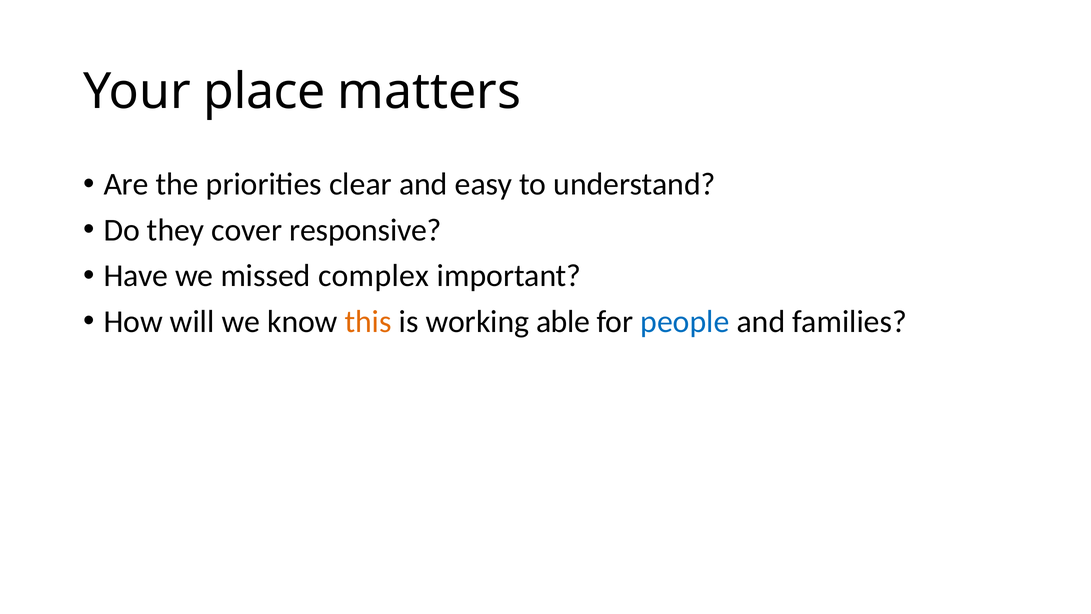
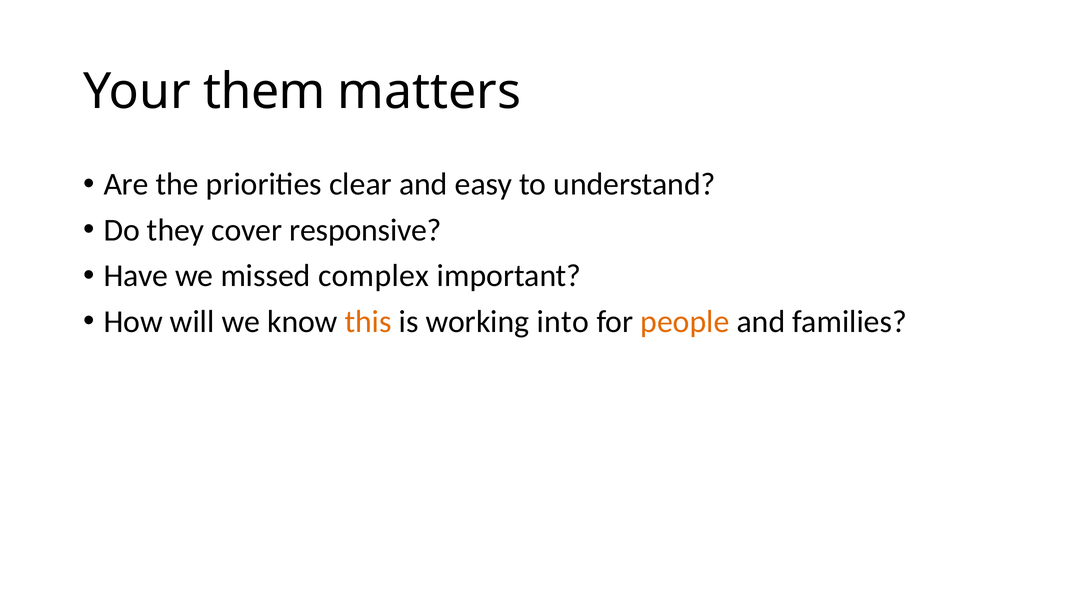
place: place -> them
able: able -> into
people colour: blue -> orange
